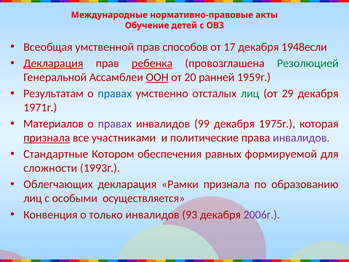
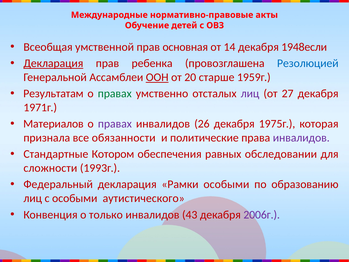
способов: способов -> основная
17: 17 -> 14
ребенка underline: present -> none
Резолюцией colour: green -> blue
ранней: ранней -> старше
правах at (115, 93) colour: blue -> green
лиц at (250, 93) colour: green -> purple
29: 29 -> 27
99: 99 -> 26
признала at (47, 138) underline: present -> none
участниками: участниками -> обязанности
формируемой: формируемой -> обследовании
Облегчающих: Облегчающих -> Федеральный
Рамки признала: признала -> особыми
осуществляется: осуществляется -> аутистического
93: 93 -> 43
